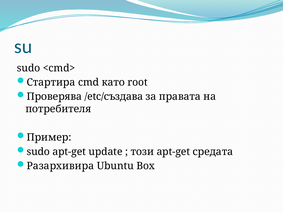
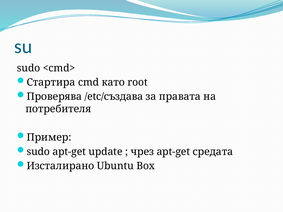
този: този -> чрез
Разархивира: Разархивира -> Изсталирано
